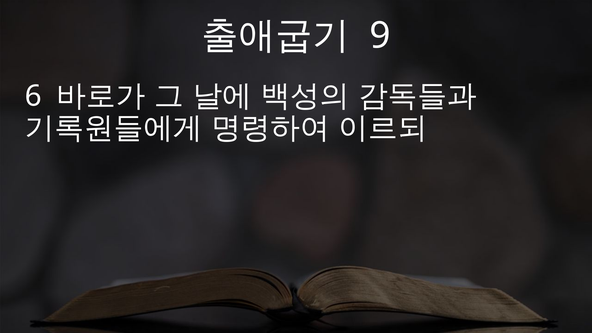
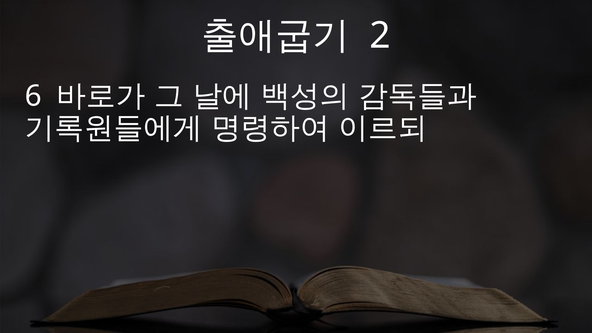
9: 9 -> 2
